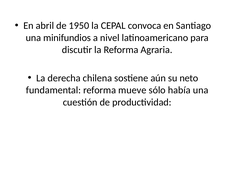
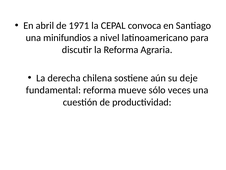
1950: 1950 -> 1971
neto: neto -> deje
había: había -> veces
